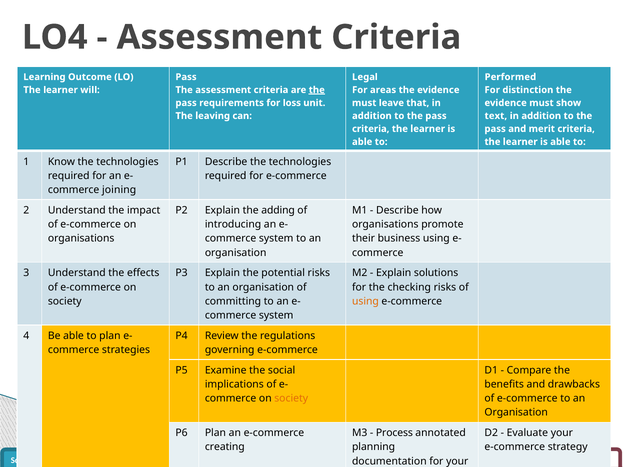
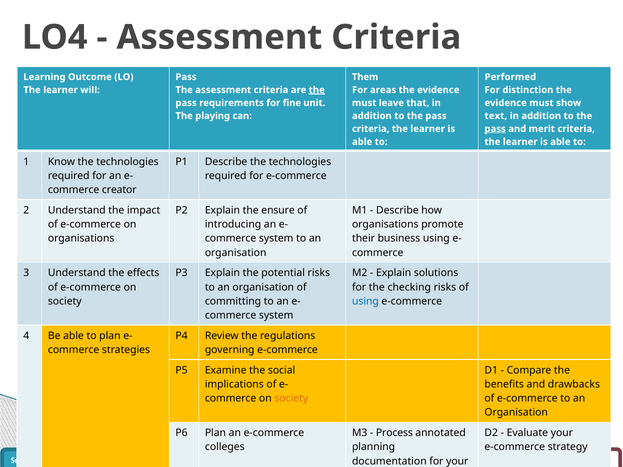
Legal: Legal -> Them
loss: loss -> fine
leaving: leaving -> playing
pass at (495, 129) underline: none -> present
joining: joining -> creator
adding: adding -> ensure
using at (365, 301) colour: orange -> blue
creating: creating -> colleges
